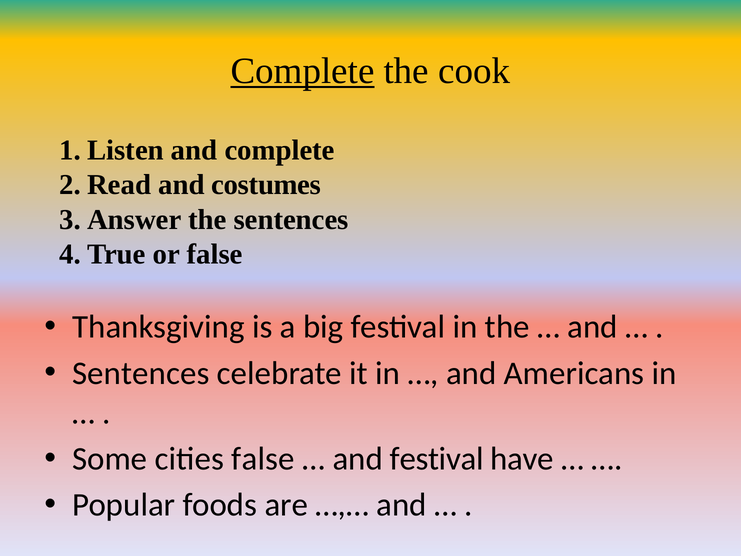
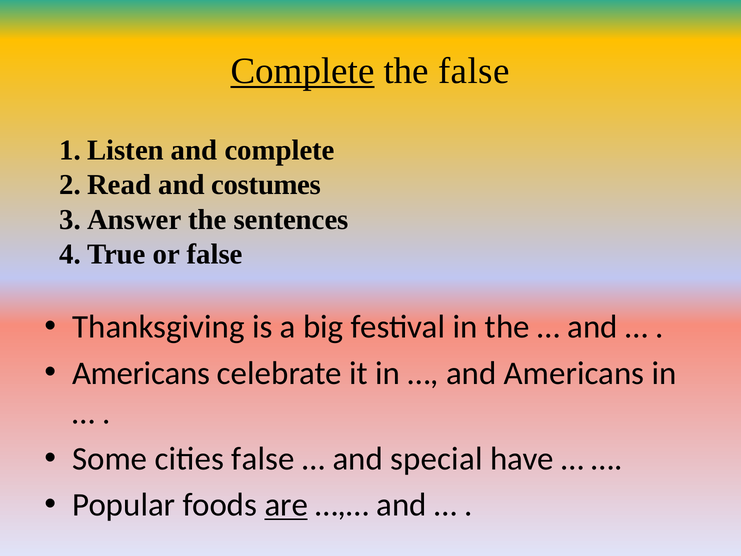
the cook: cook -> false
Sentences at (141, 373): Sentences -> Americans
and festival: festival -> special
are underline: none -> present
